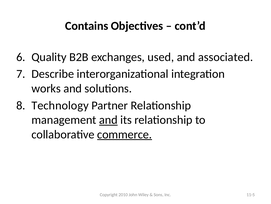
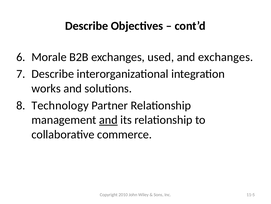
Contains at (87, 26): Contains -> Describe
Quality: Quality -> Morale
and associated: associated -> exchanges
commerce underline: present -> none
